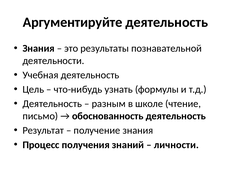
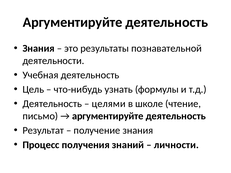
разным: разным -> целями
обоснованность at (108, 116): обоснованность -> аргументируйте
